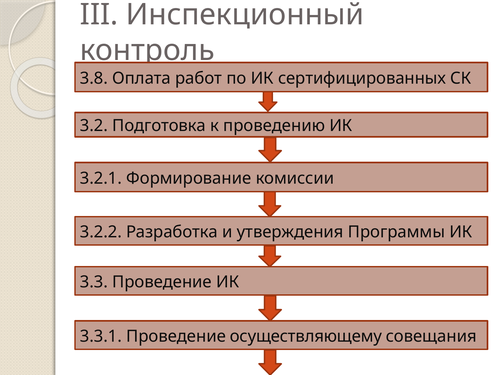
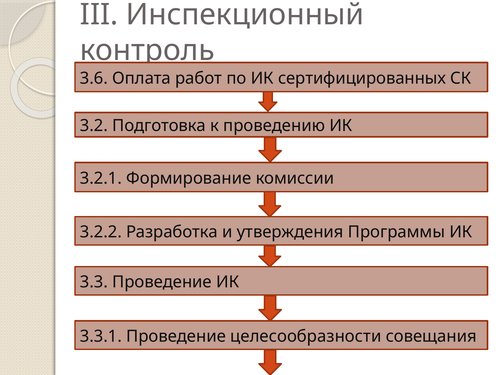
3.8: 3.8 -> 3.6
осуществляющему: осуществляющему -> целесообразности
